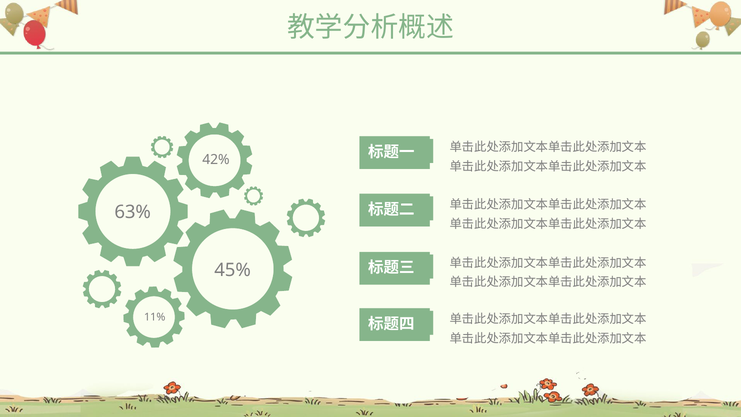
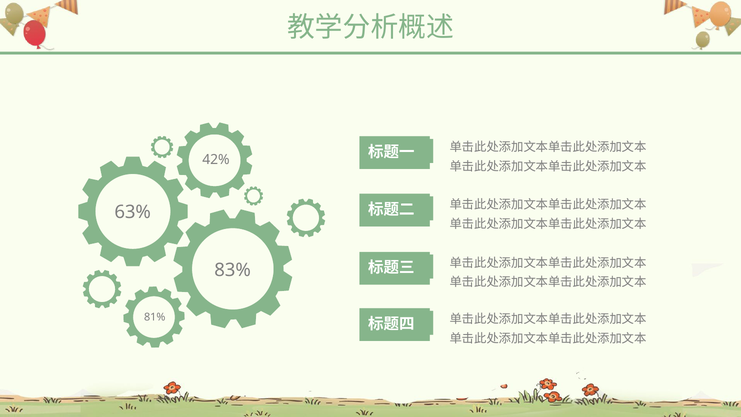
45%: 45% -> 83%
11%: 11% -> 81%
